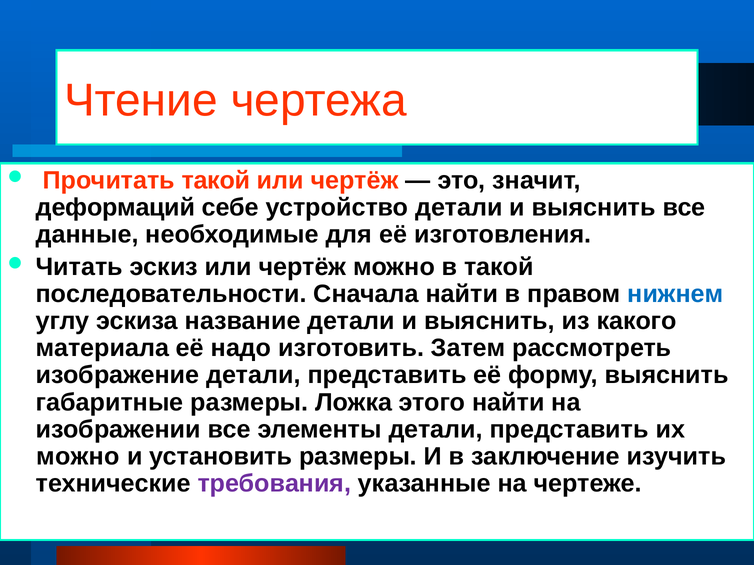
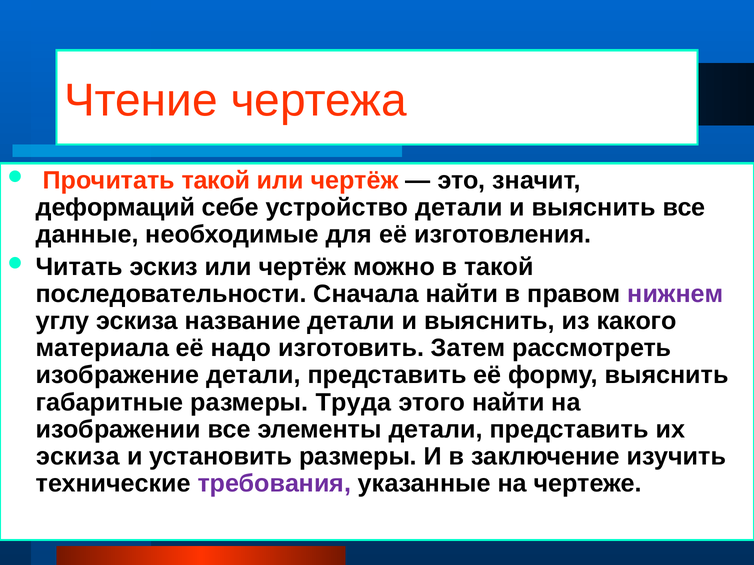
нижнем colour: blue -> purple
Ложка: Ложка -> Труда
можно at (78, 457): можно -> эскиза
